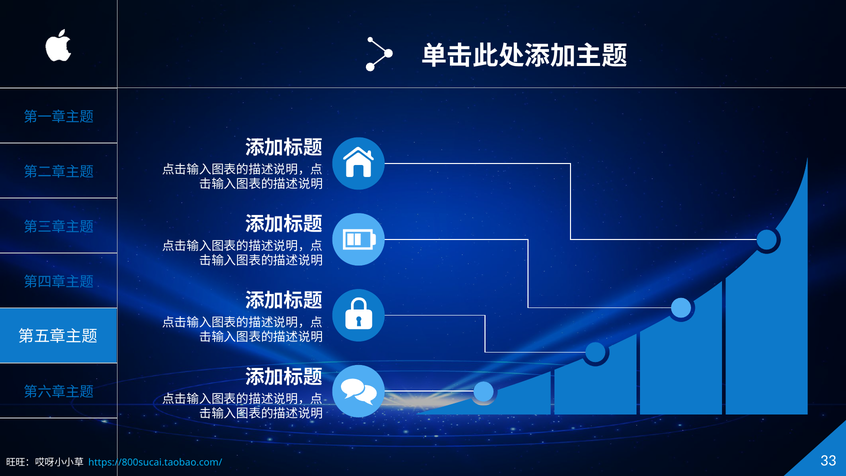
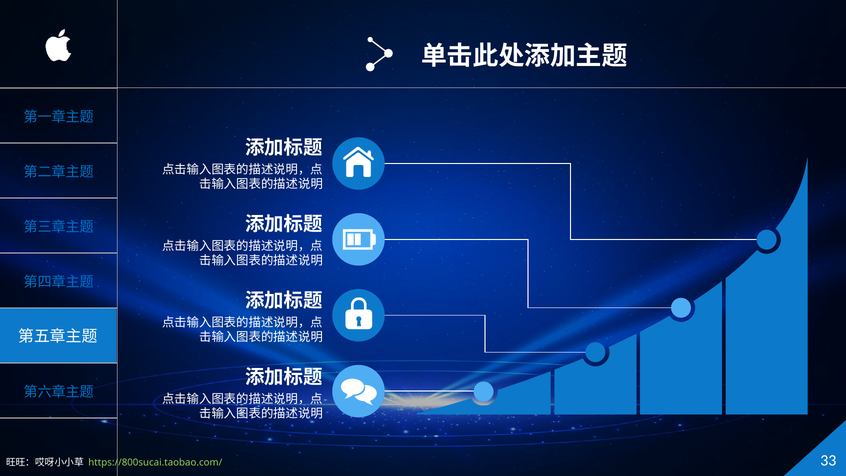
https://800sucai.taobao.com/ colour: light blue -> light green
